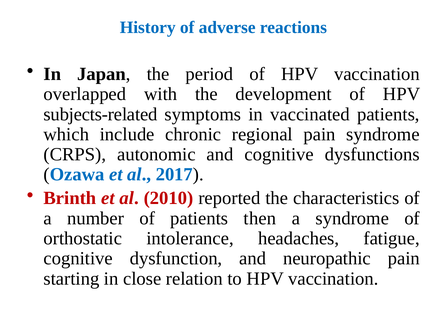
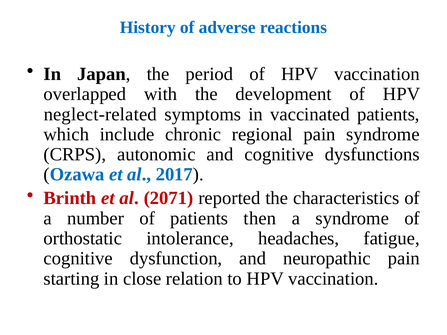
subjects-related: subjects-related -> neglect-related
2010: 2010 -> 2071
